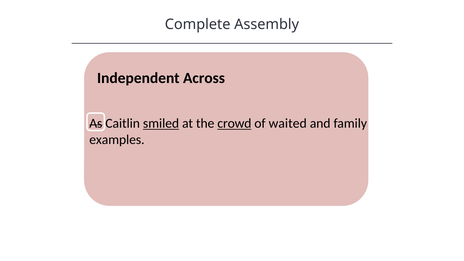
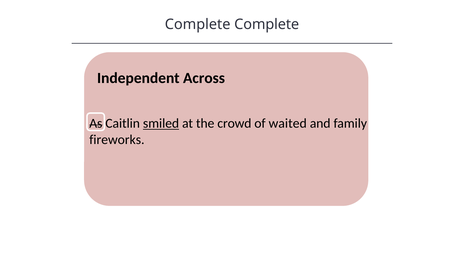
Complete Assembly: Assembly -> Complete
crowd underline: present -> none
examples: examples -> fireworks
